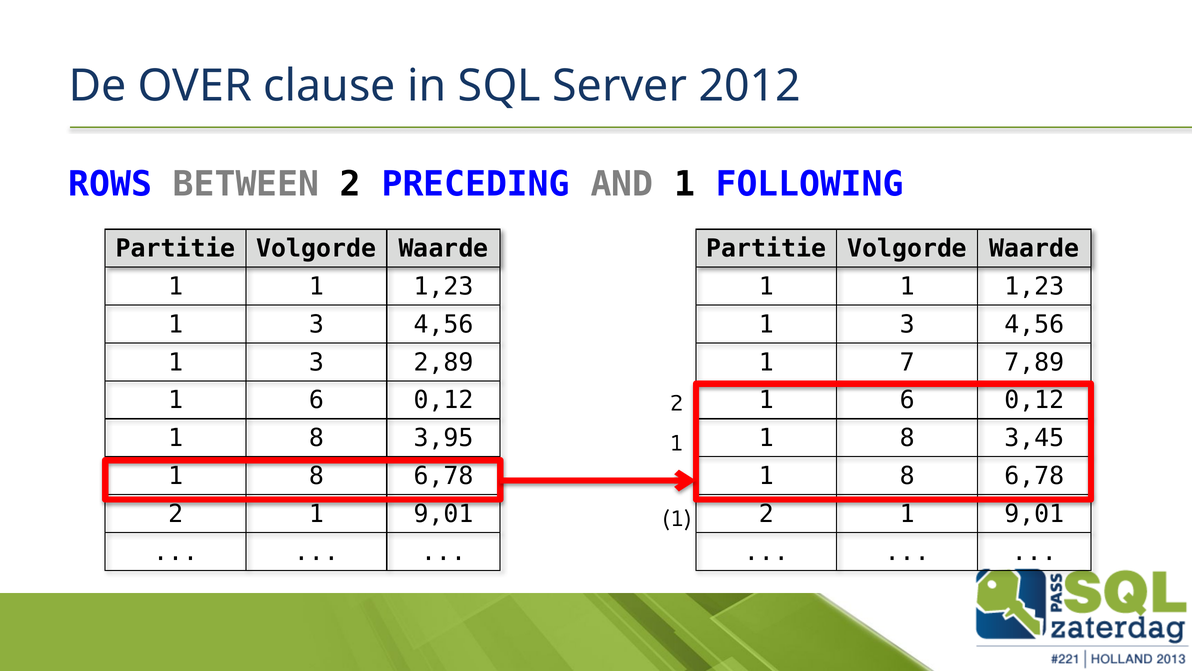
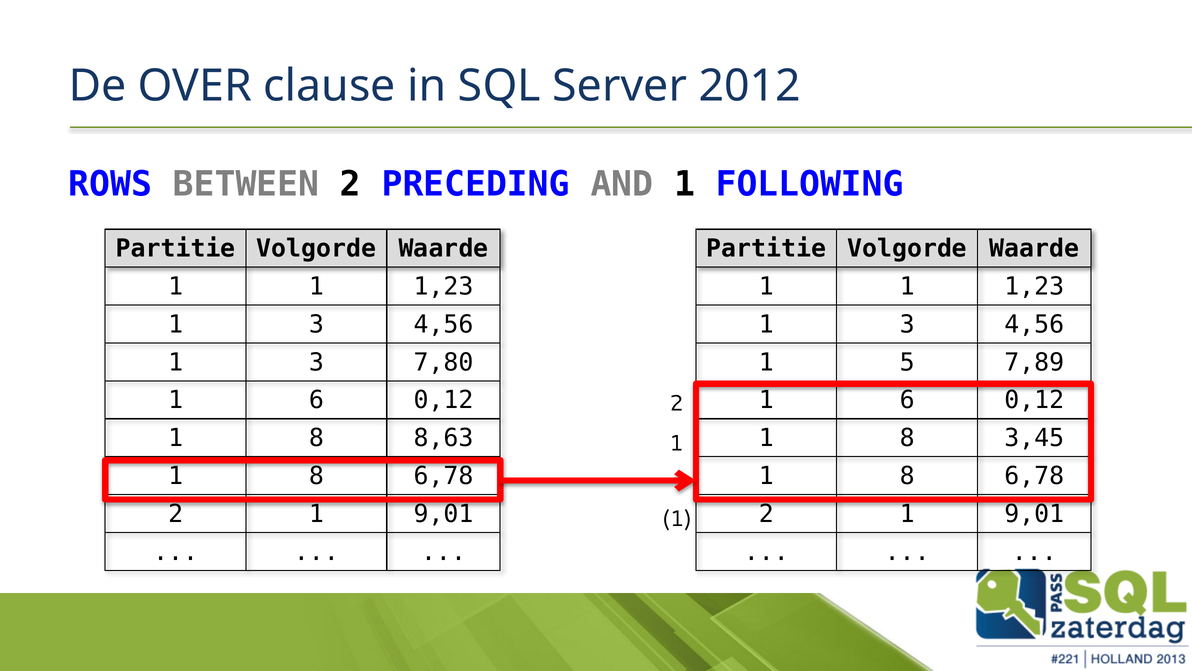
2,89: 2,89 -> 7,80
7: 7 -> 5
3,95: 3,95 -> 8,63
